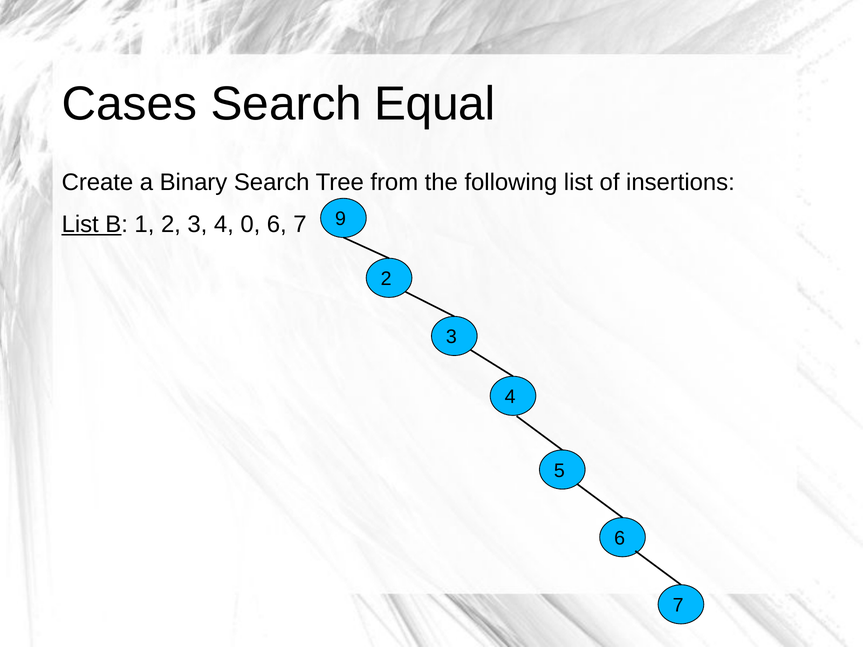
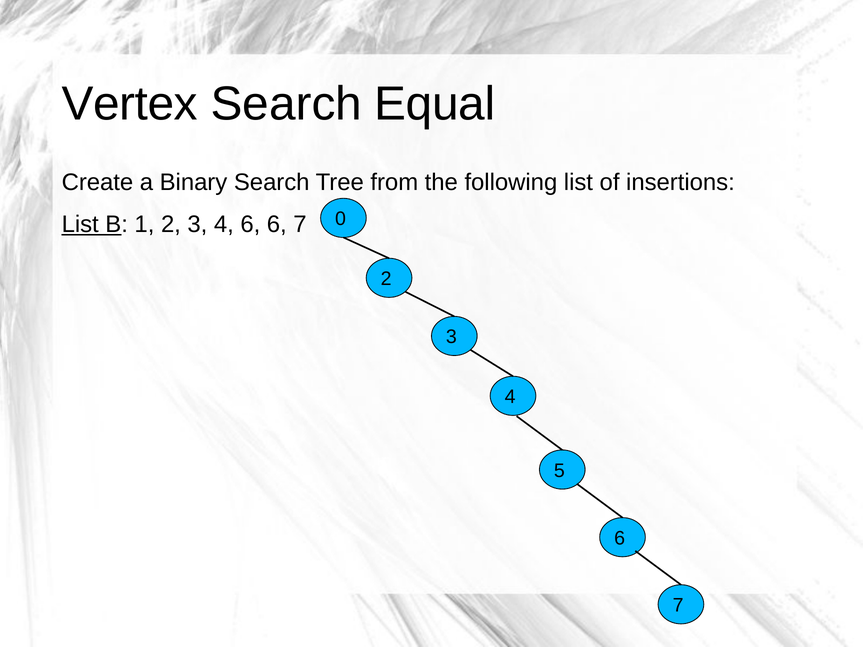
Cases: Cases -> Vertex
4 0: 0 -> 6
9: 9 -> 0
